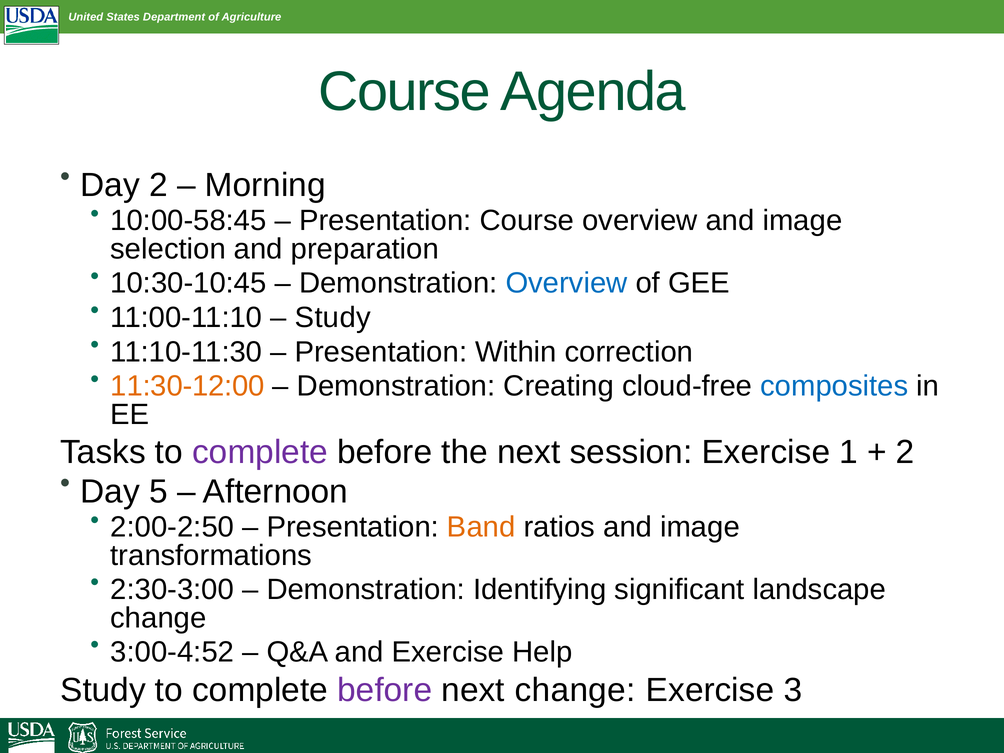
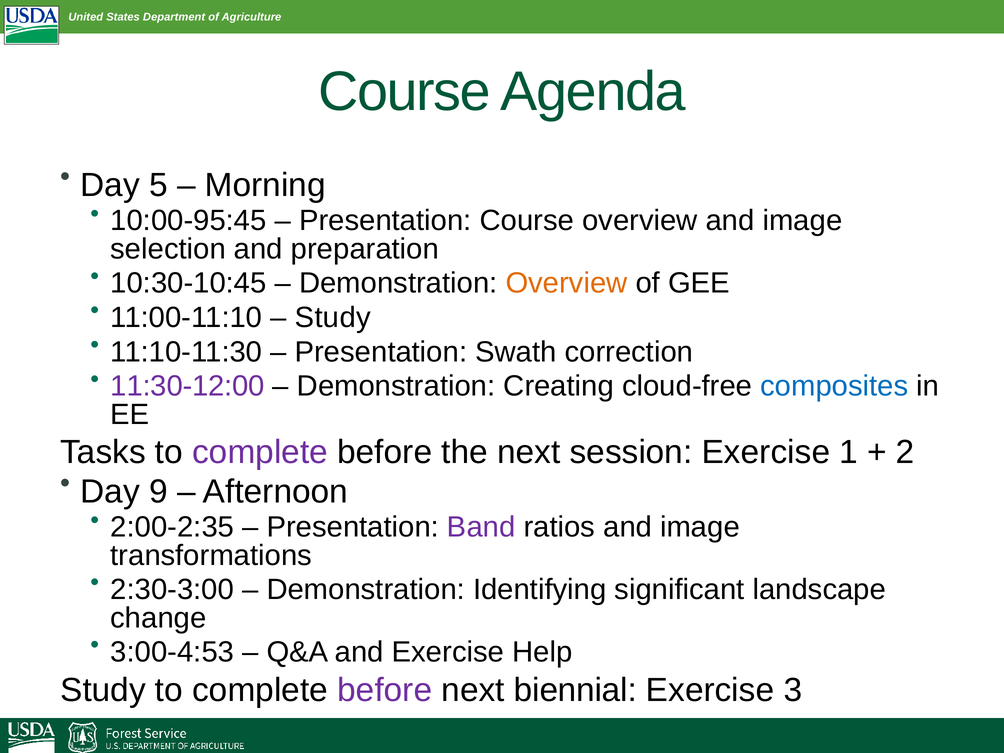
Day 2: 2 -> 5
10:00-58:45: 10:00-58:45 -> 10:00-95:45
Overview at (567, 283) colour: blue -> orange
Within: Within -> Swath
11:30-12:00 colour: orange -> purple
5: 5 -> 9
2:00-2:50: 2:00-2:50 -> 2:00-2:35
Band colour: orange -> purple
3:00-4:52: 3:00-4:52 -> 3:00-4:53
next change: change -> biennial
